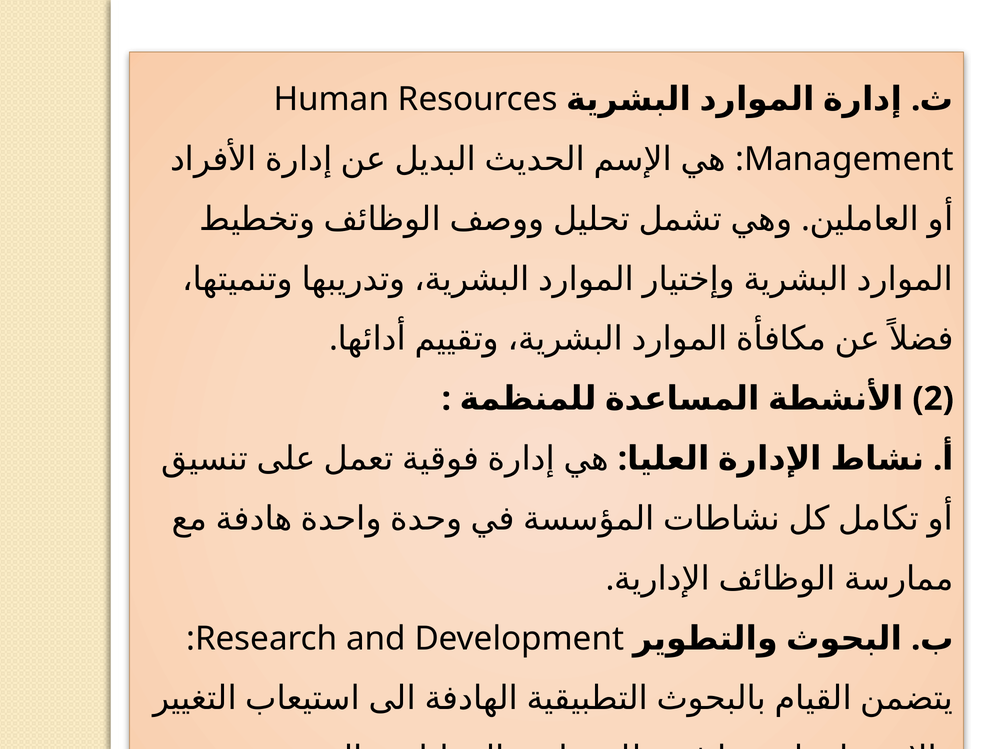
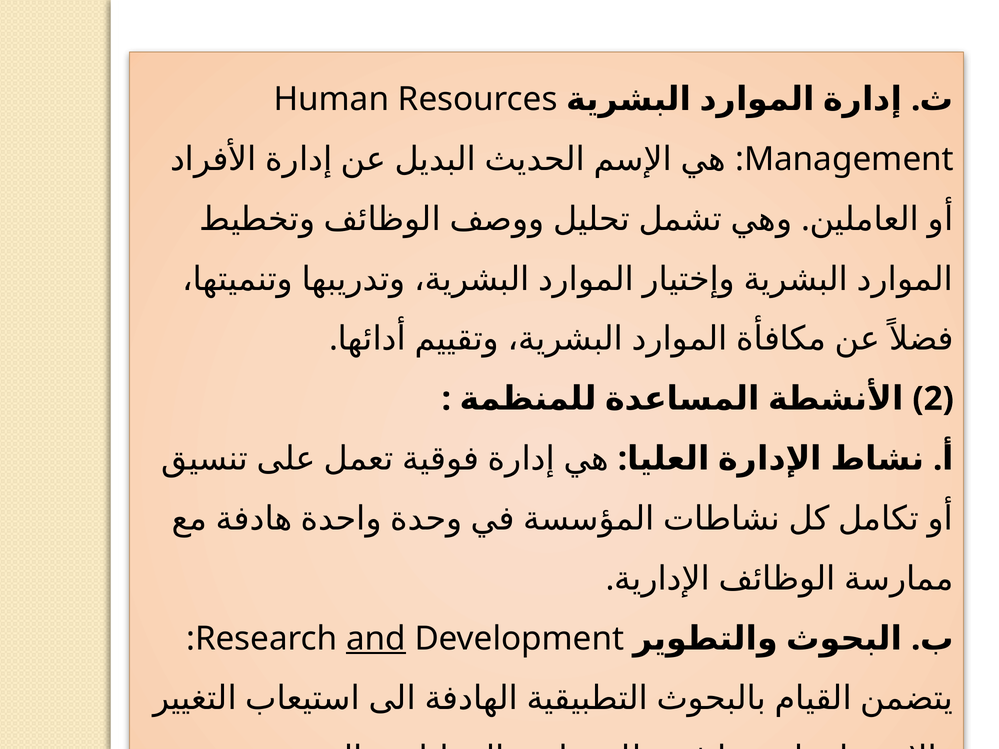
and underline: none -> present
